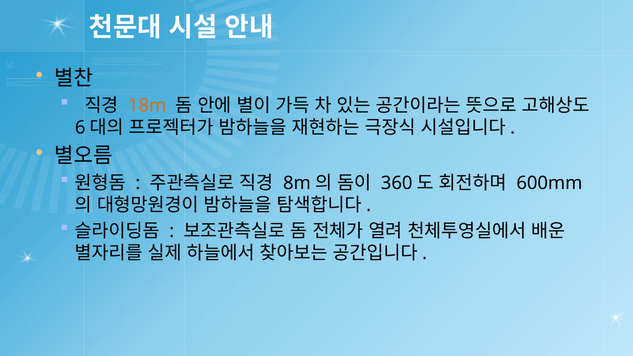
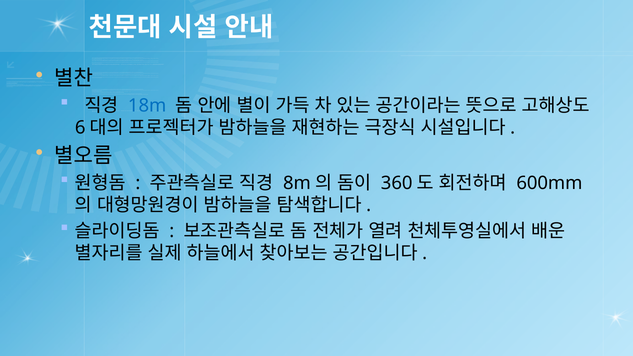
18m colour: orange -> blue
